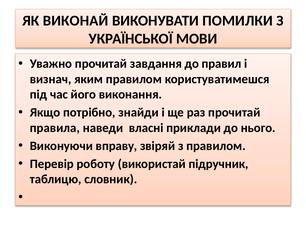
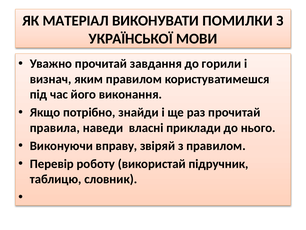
ВИКОНАЙ: ВИКОНАЙ -> МАТЕРІАЛ
правил: правил -> горили
